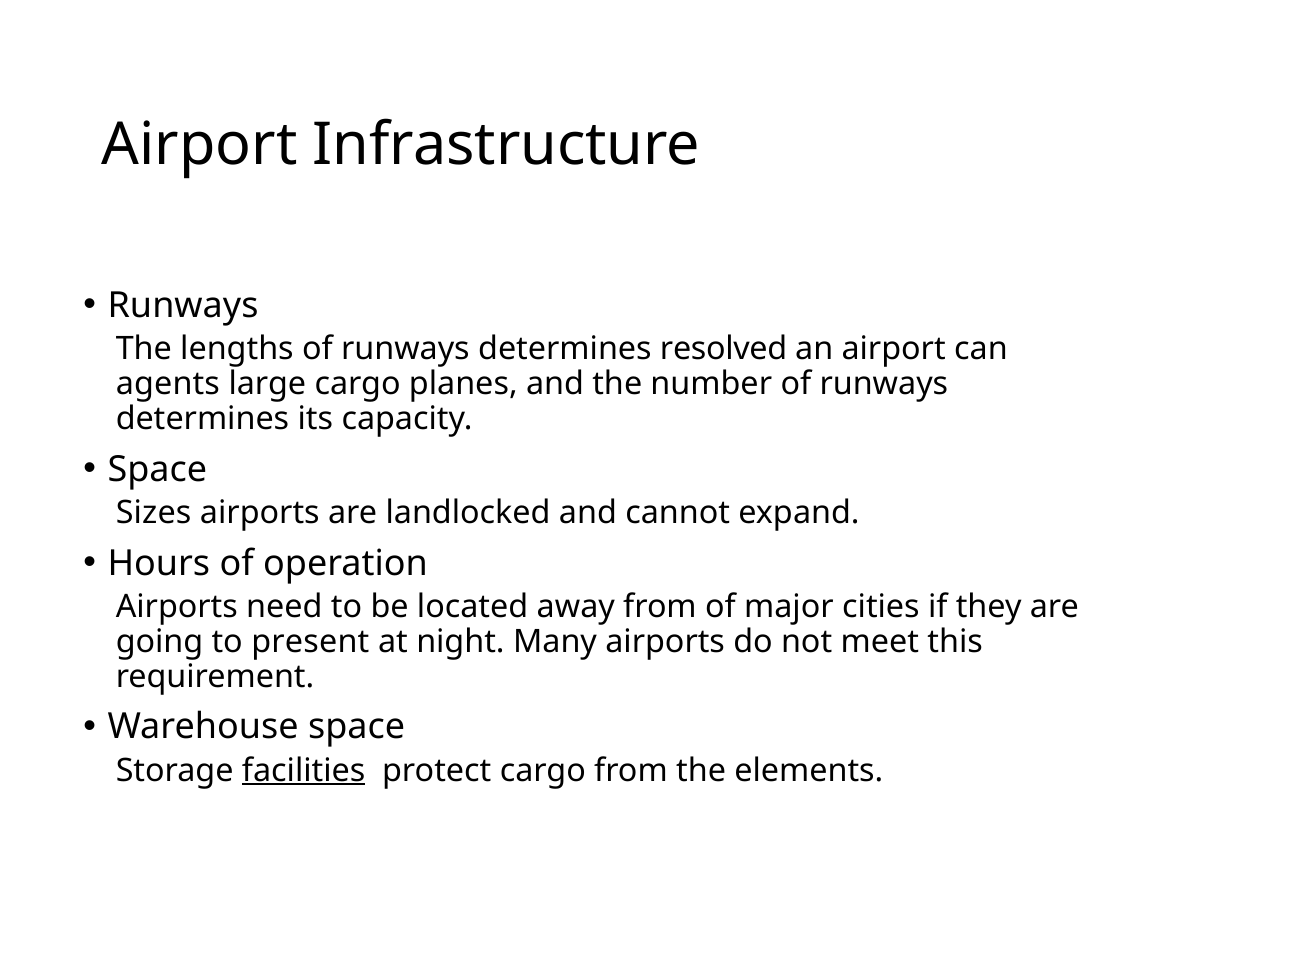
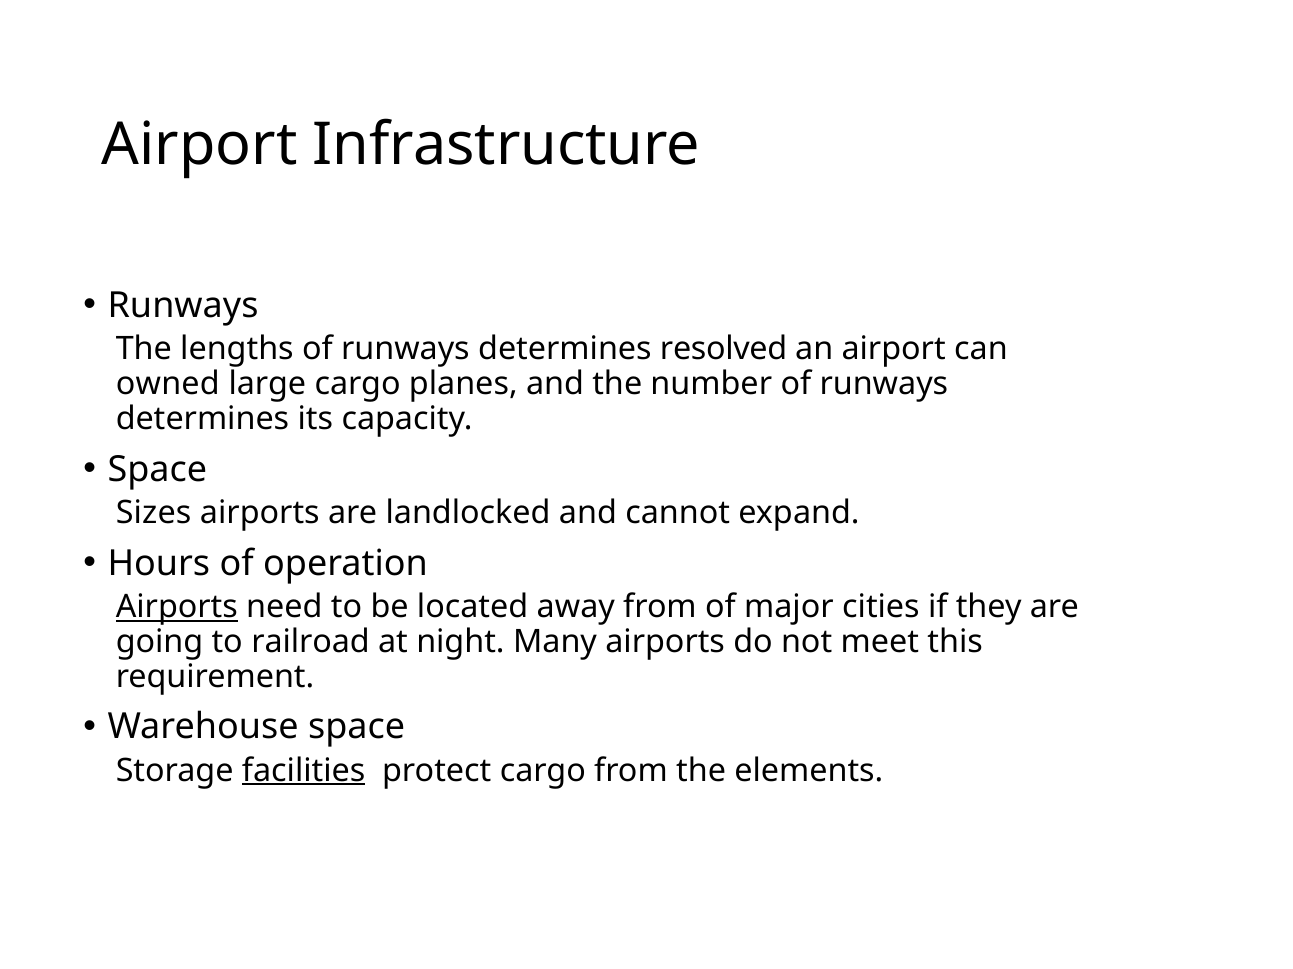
agents: agents -> owned
Airports at (177, 607) underline: none -> present
present: present -> railroad
